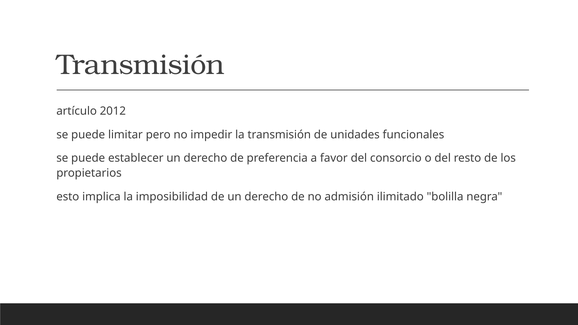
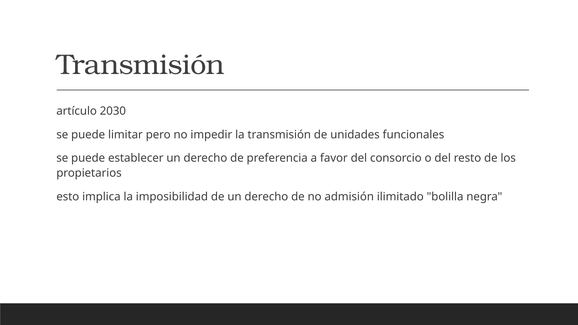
2012: 2012 -> 2030
